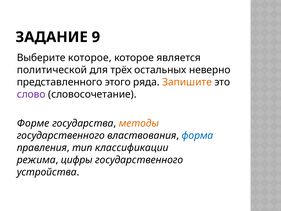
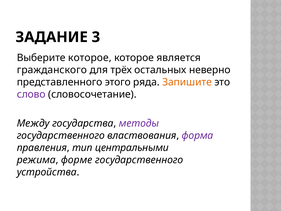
9: 9 -> 3
политической: политической -> гражданского
Форме: Форме -> Между
методы colour: orange -> purple
форма colour: blue -> purple
классификации: классификации -> центральными
цифры: цифры -> форме
